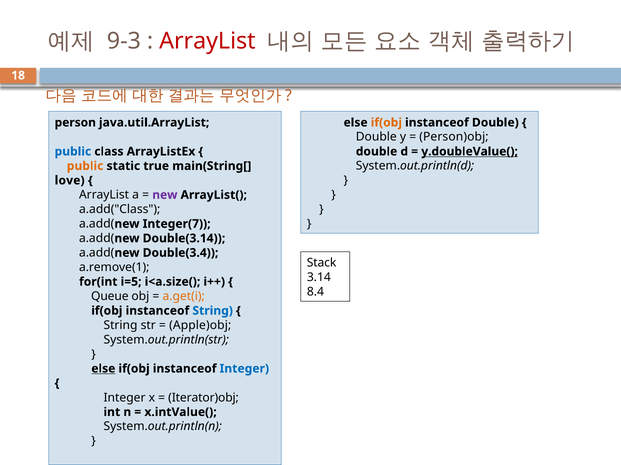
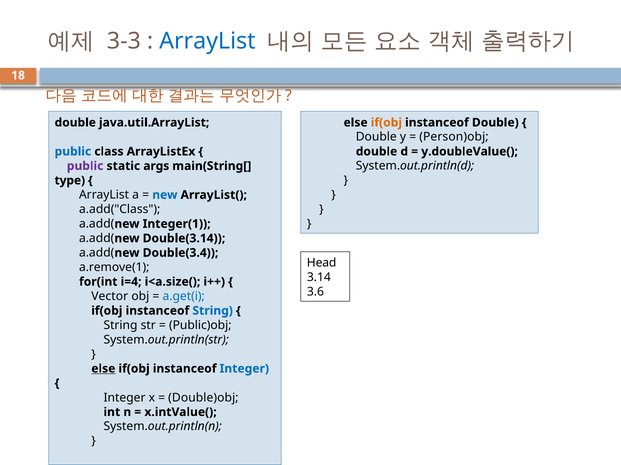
9-3: 9-3 -> 3-3
ArrayList at (207, 41) colour: red -> blue
person at (75, 123): person -> double
y.doubleValue( underline: present -> none
public at (85, 166) colour: orange -> purple
true: true -> args
love: love -> type
new colour: purple -> blue
Integer(7: Integer(7 -> Integer(1
Stack: Stack -> Head
i=5: i=5 -> i=4
8.4: 8.4 -> 3.6
Queue: Queue -> Vector
a.get(i colour: orange -> blue
Apple)obj: Apple)obj -> Public)obj
Iterator)obj: Iterator)obj -> Double)obj
